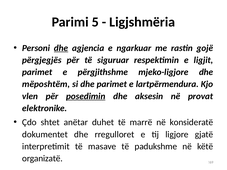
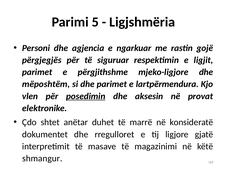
dhe at (61, 48) underline: present -> none
padukshme: padukshme -> magazinimi
organizatë: organizatë -> shmangur
